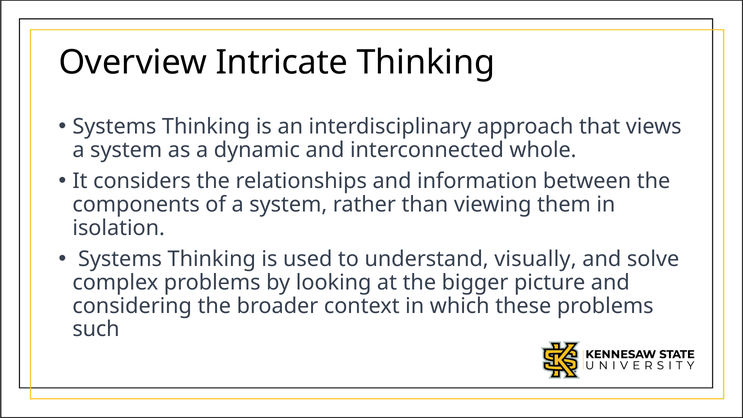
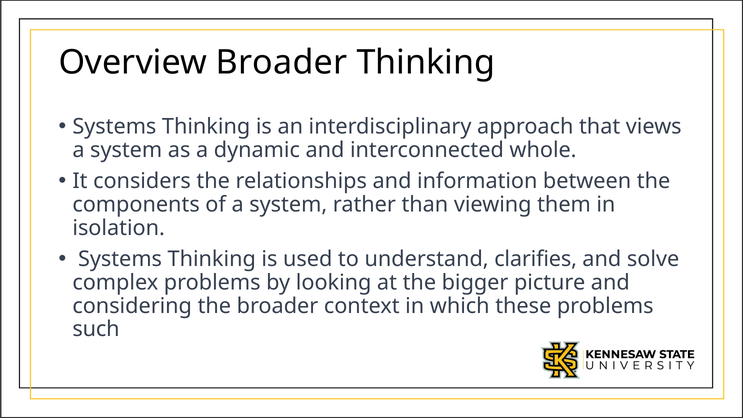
Overview Intricate: Intricate -> Broader
visually: visually -> clarifies
